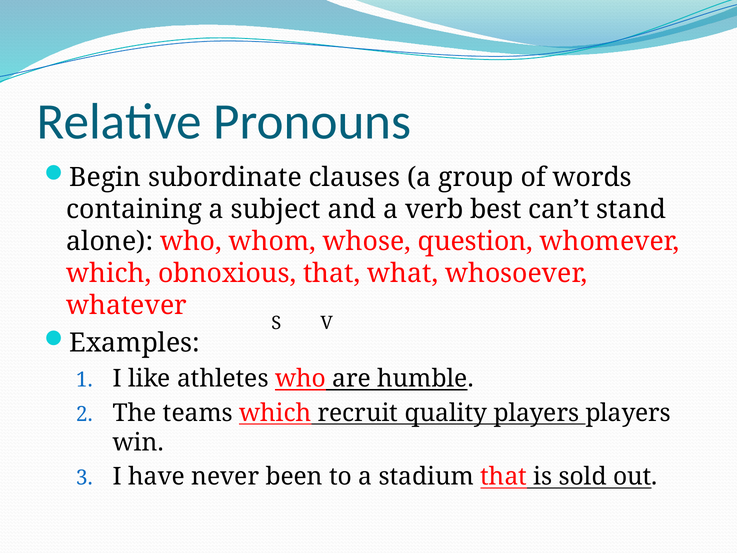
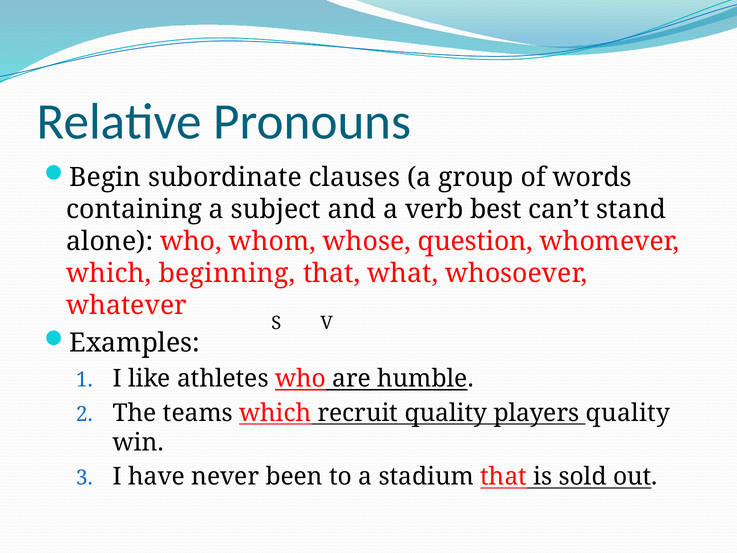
obnoxious: obnoxious -> beginning
players players: players -> quality
